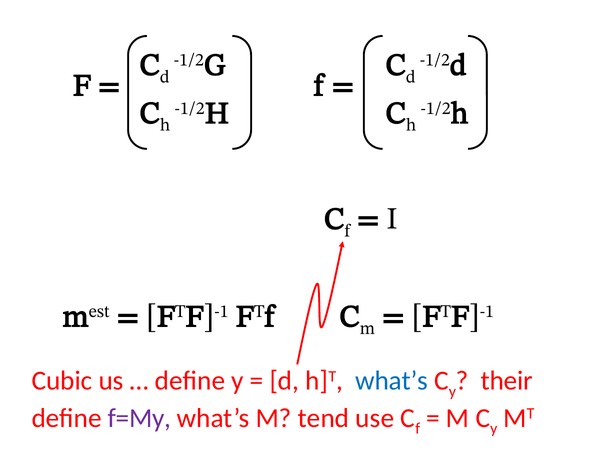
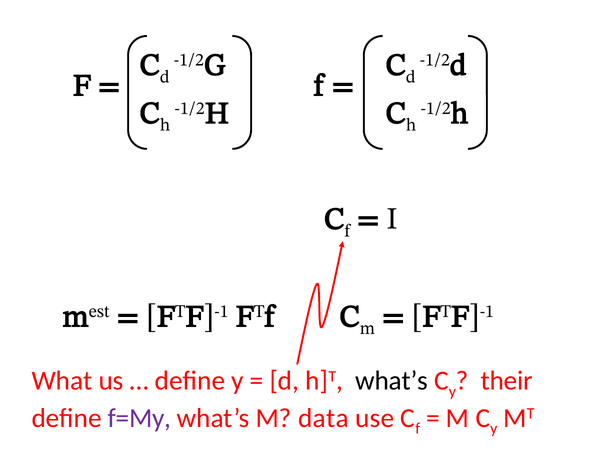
Cubic: Cubic -> What
what’s at (392, 380) colour: blue -> black
tend: tend -> data
